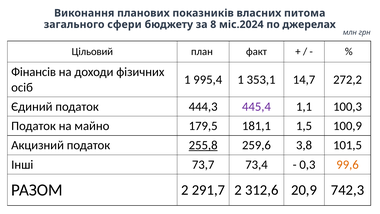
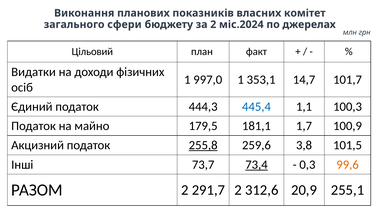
питома: питома -> комітет
за 8: 8 -> 2
Фінансів: Фінансів -> Видатки
995,4: 995,4 -> 997,0
272,2: 272,2 -> 101,7
445,4 colour: purple -> blue
1,5: 1,5 -> 1,7
73,4 underline: none -> present
742,3: 742,3 -> 255,1
